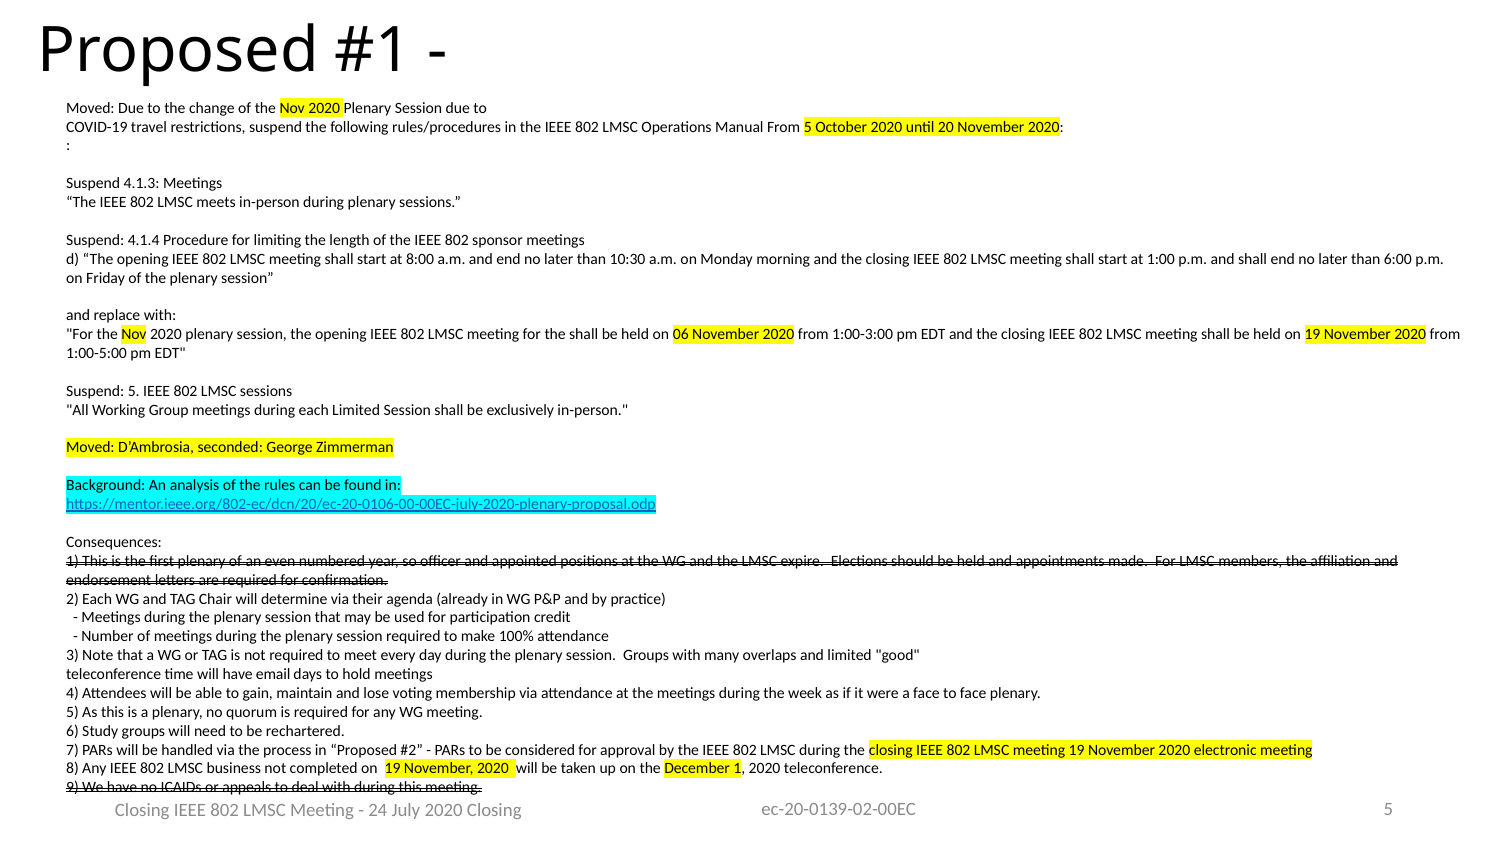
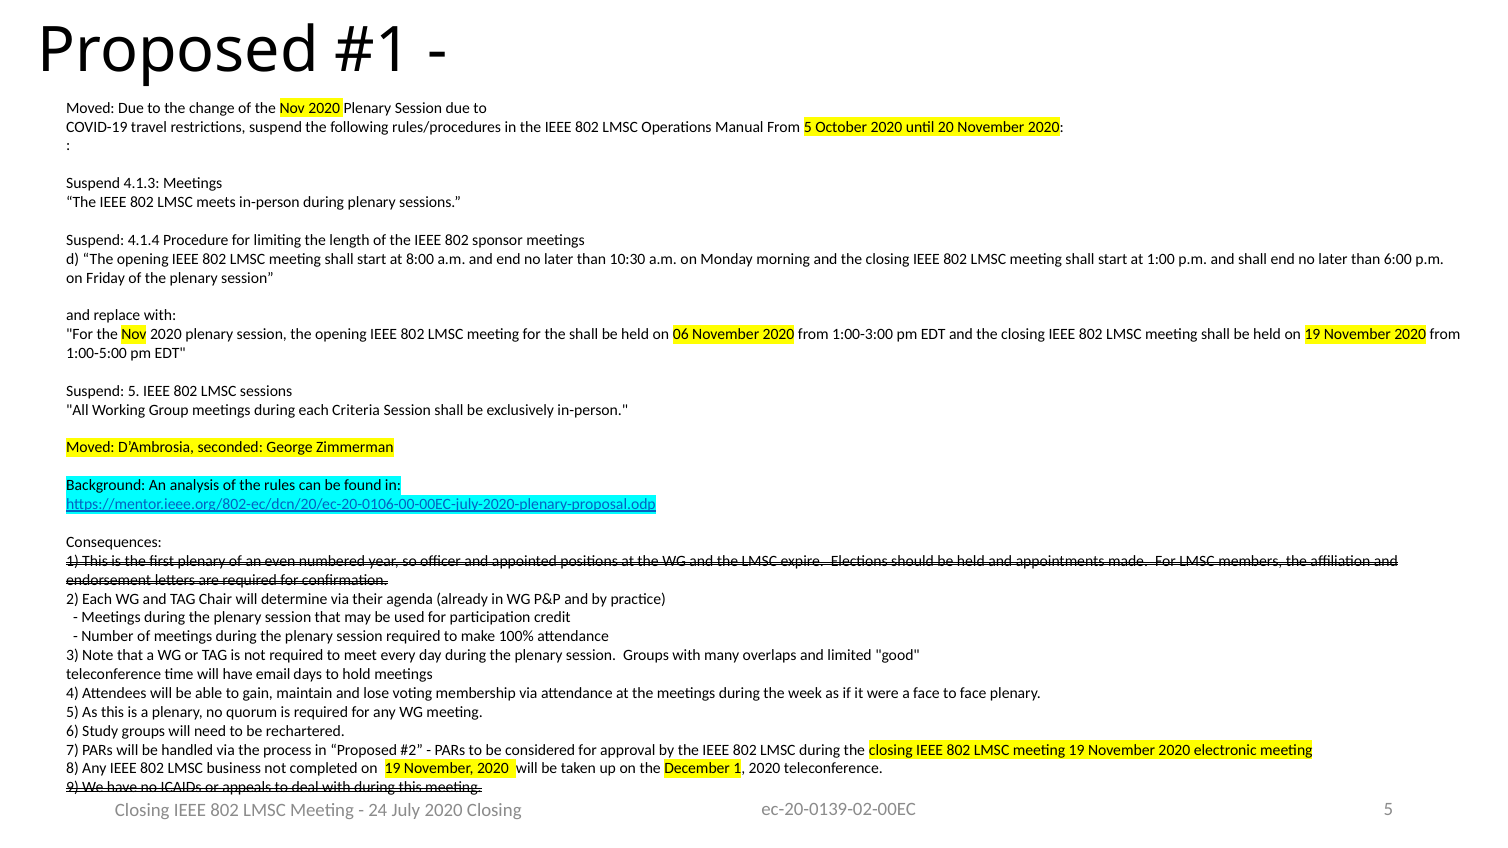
each Limited: Limited -> Criteria
